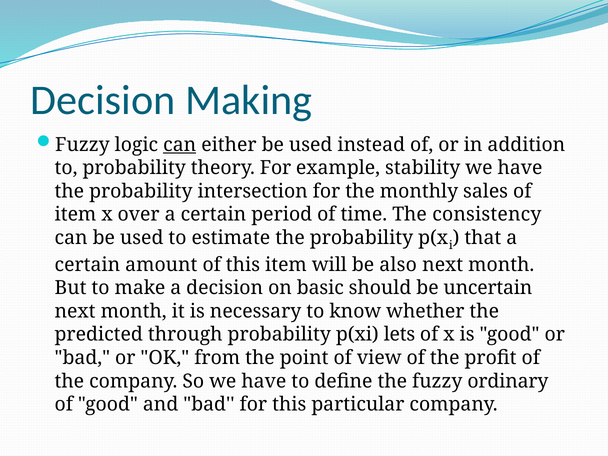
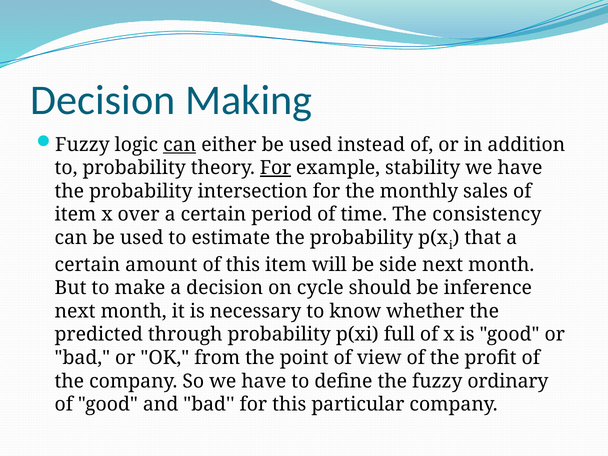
For at (276, 168) underline: none -> present
also: also -> side
basic: basic -> cycle
uncertain: uncertain -> inference
lets: lets -> full
